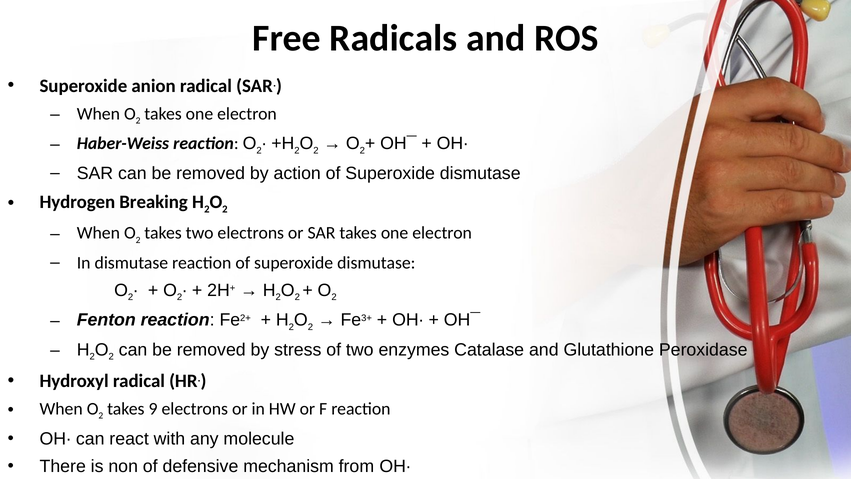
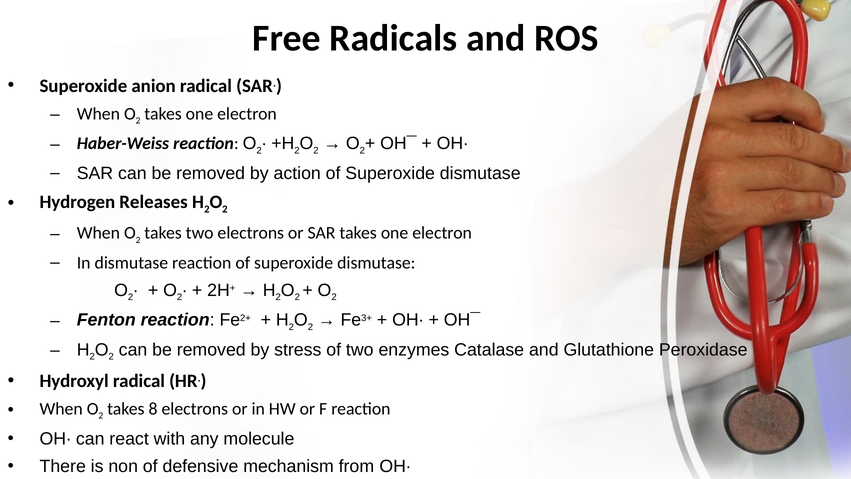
Breaking: Breaking -> Releases
9: 9 -> 8
